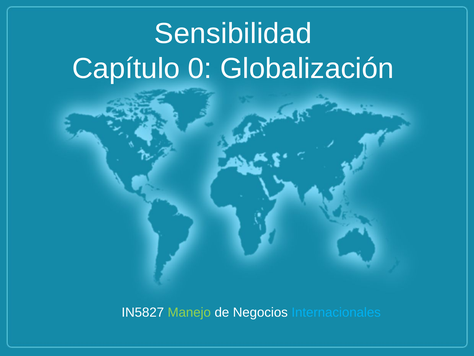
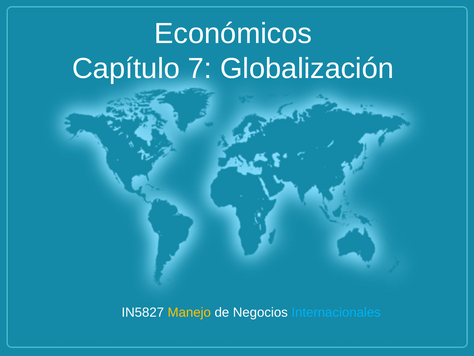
Sensibilidad: Sensibilidad -> Económicos
0: 0 -> 7
Manejo colour: light green -> yellow
